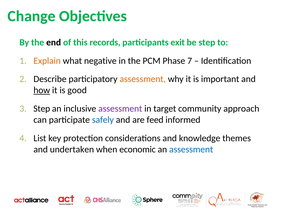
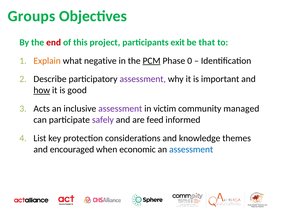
Change: Change -> Groups
end colour: black -> red
records: records -> project
be step: step -> that
PCM underline: none -> present
7: 7 -> 0
assessment at (143, 79) colour: orange -> purple
Step at (42, 108): Step -> Acts
target: target -> victim
approach: approach -> managed
safely colour: blue -> purple
undertaken: undertaken -> encouraged
